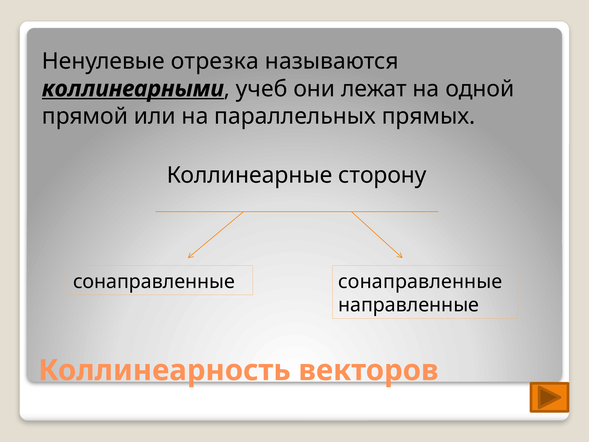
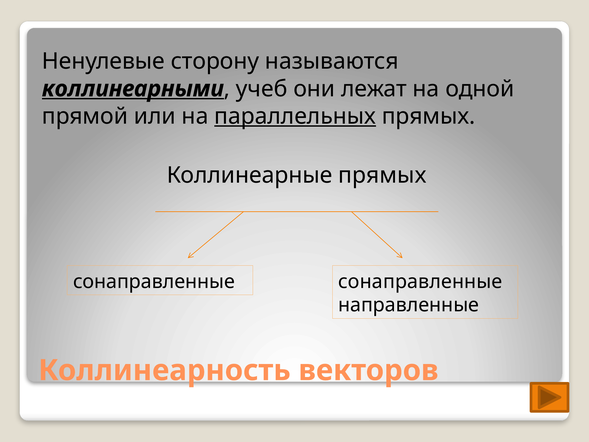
отрезка: отрезка -> сторону
параллельных underline: none -> present
Коллинеарные сторону: сторону -> прямых
